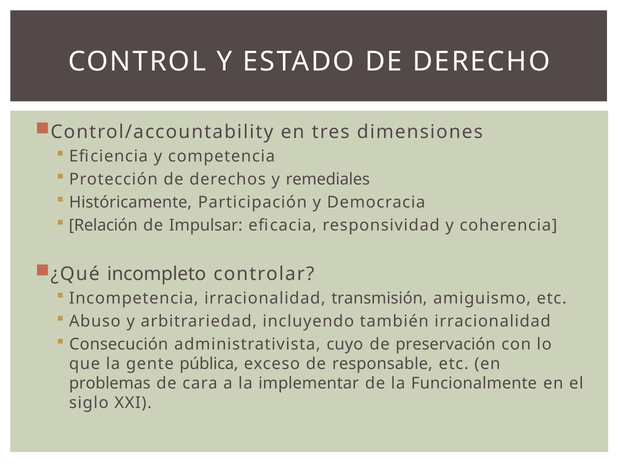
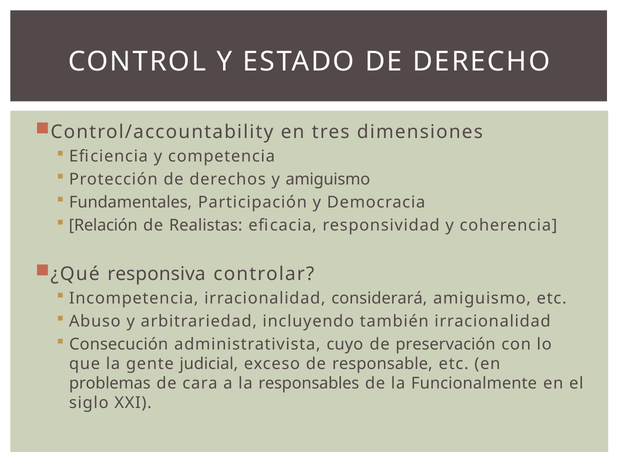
y remediales: remediales -> amiguismo
Históricamente: Históricamente -> Fundamentales
Impulsar: Impulsar -> Realistas
incompleto: incompleto -> responsiva
transmisión: transmisión -> considerará
pública: pública -> judicial
implementar: implementar -> responsables
